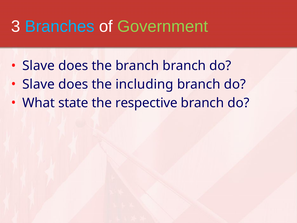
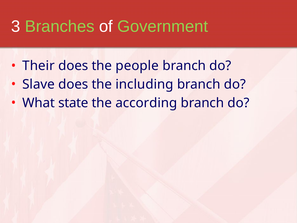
Branches colour: light blue -> light green
Slave at (39, 66): Slave -> Their
the branch: branch -> people
respective: respective -> according
